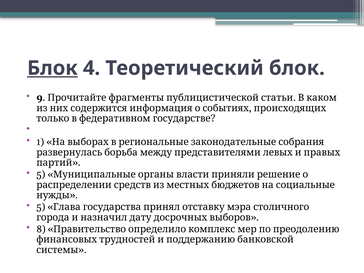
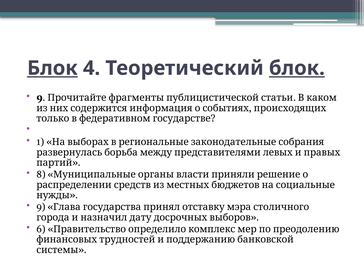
блок at (297, 68) underline: none -> present
5 at (41, 175): 5 -> 8
5 at (41, 207): 5 -> 9
8: 8 -> 6
